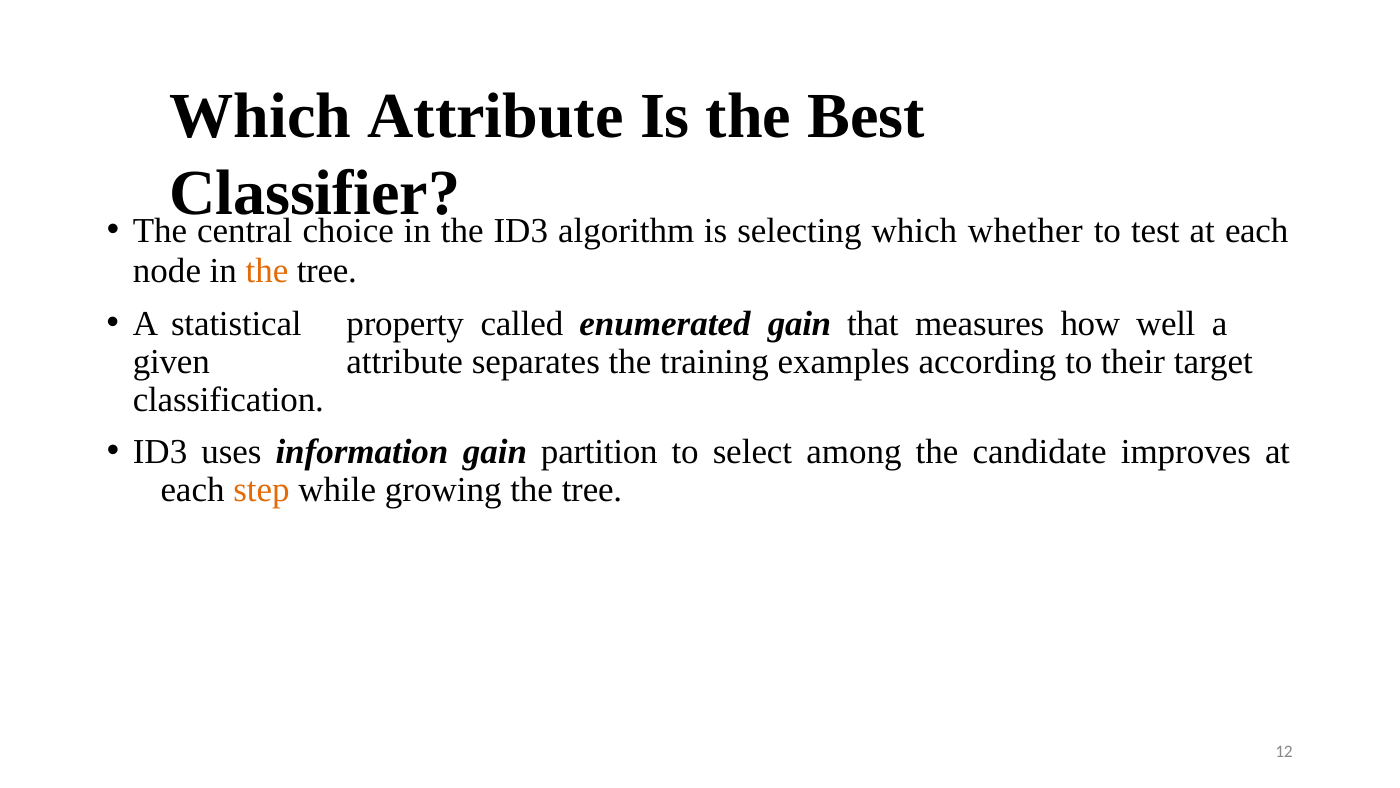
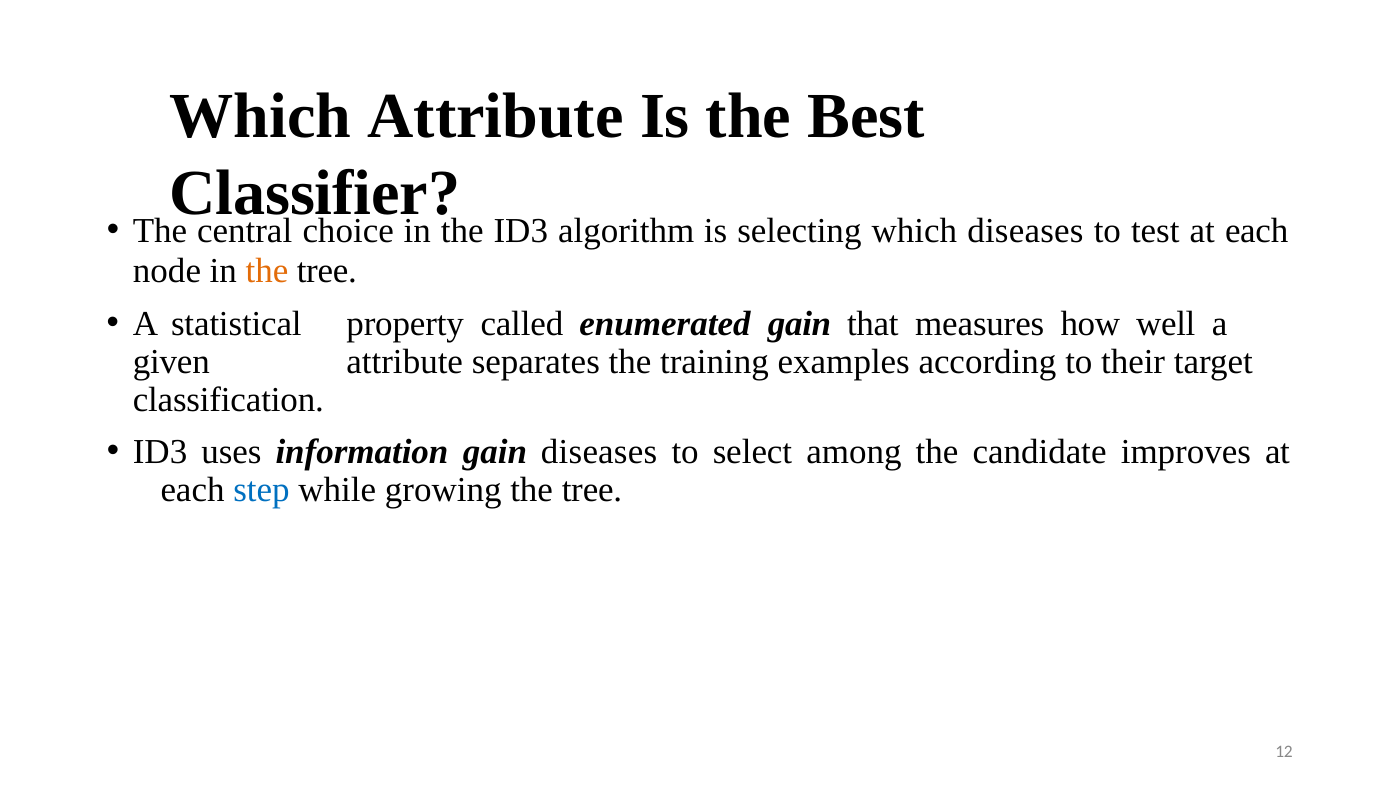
which whether: whether -> diseases
gain partition: partition -> diseases
step colour: orange -> blue
